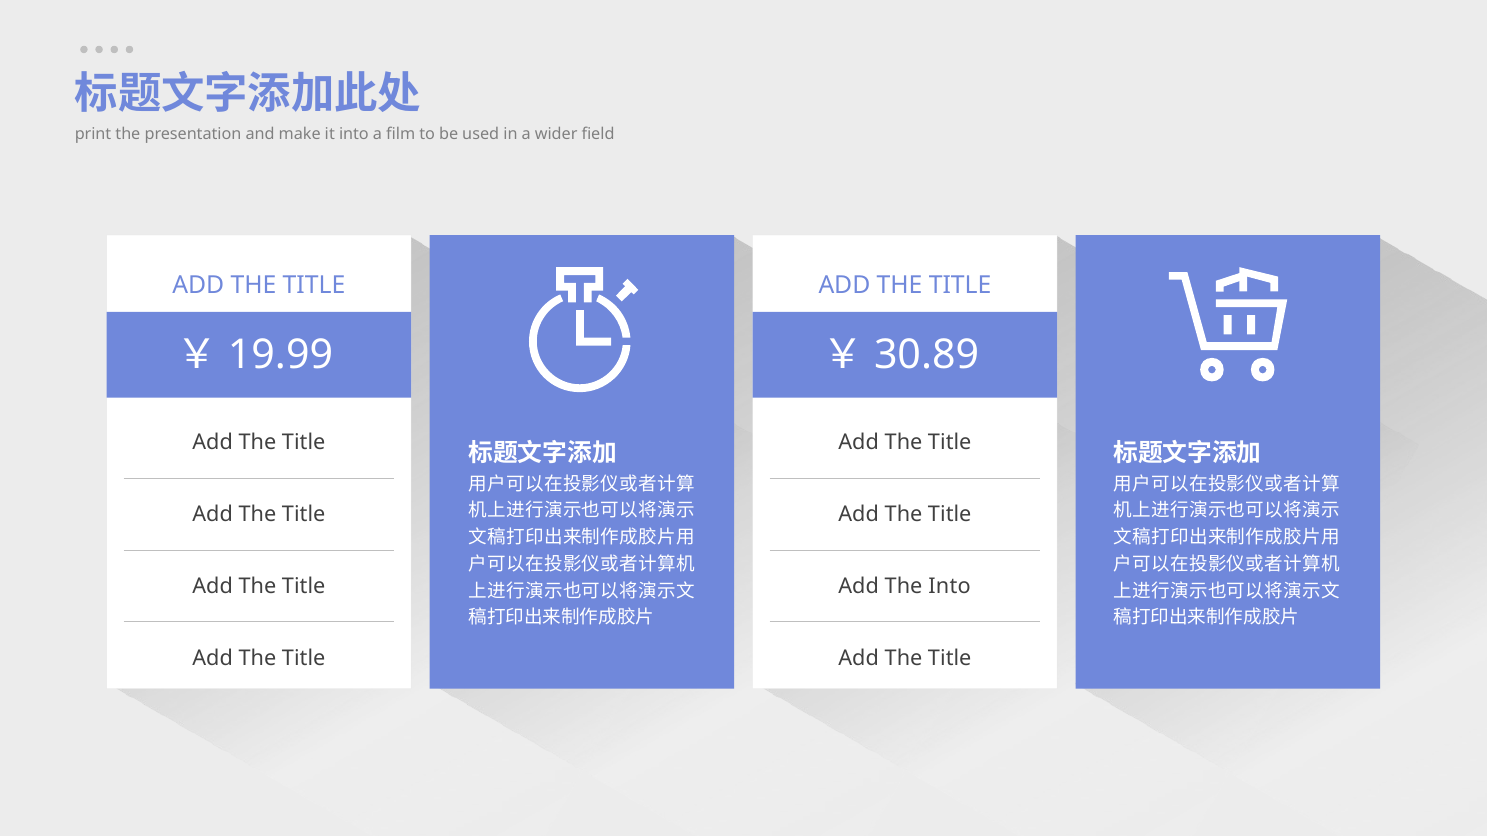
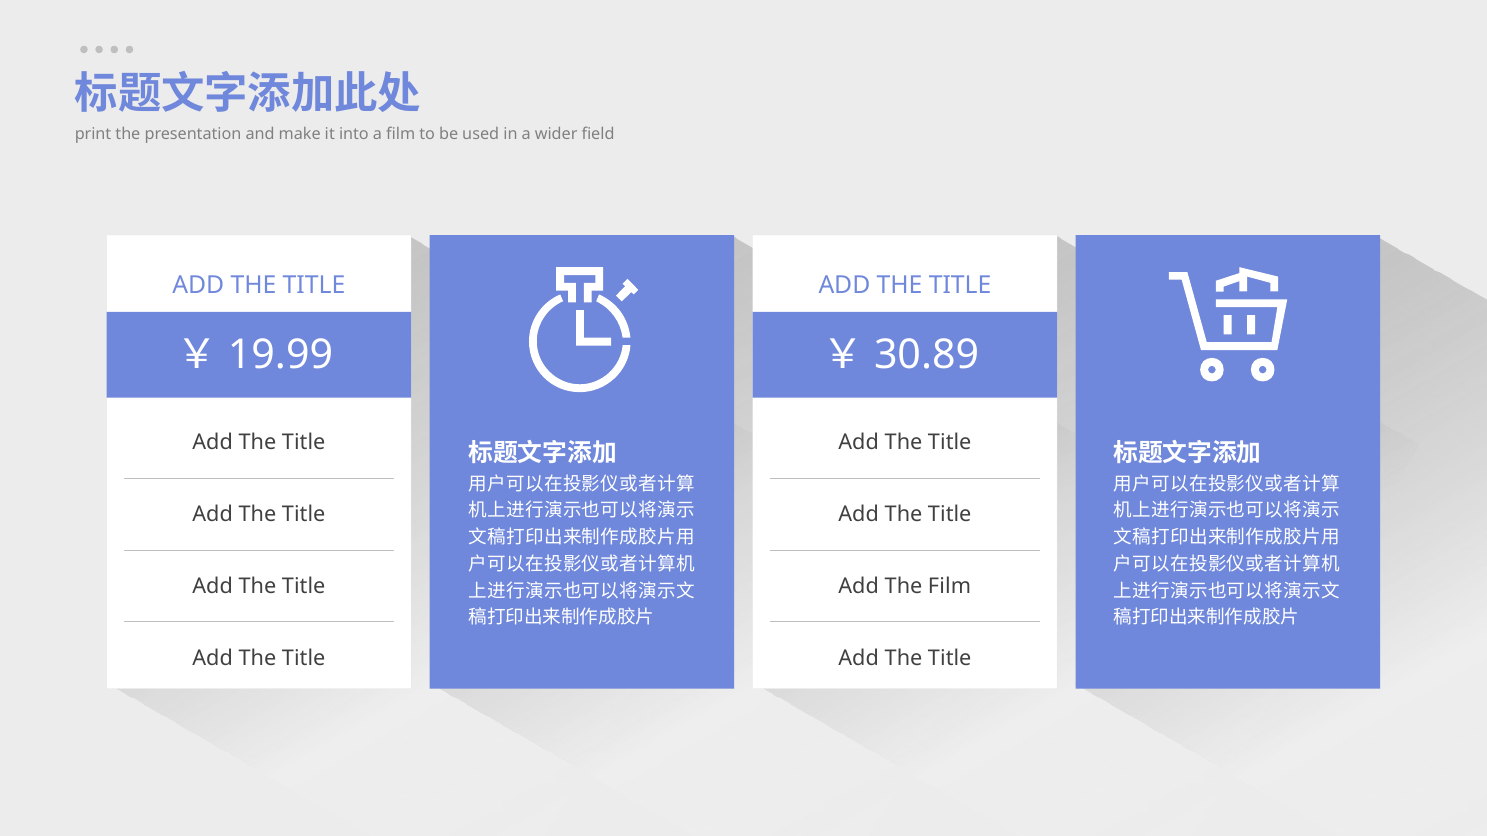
The Into: Into -> Film
